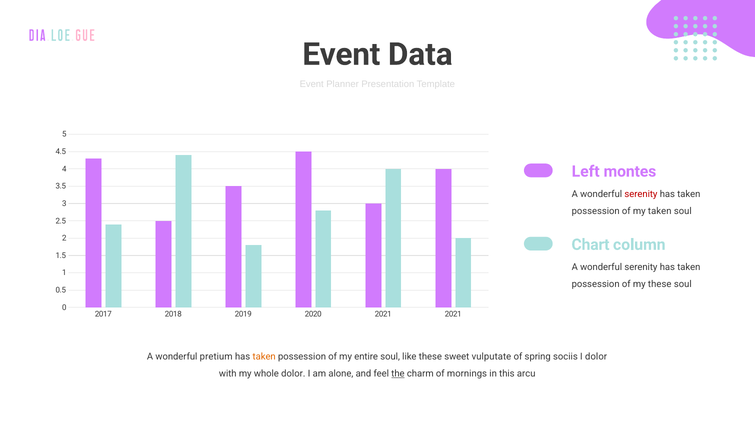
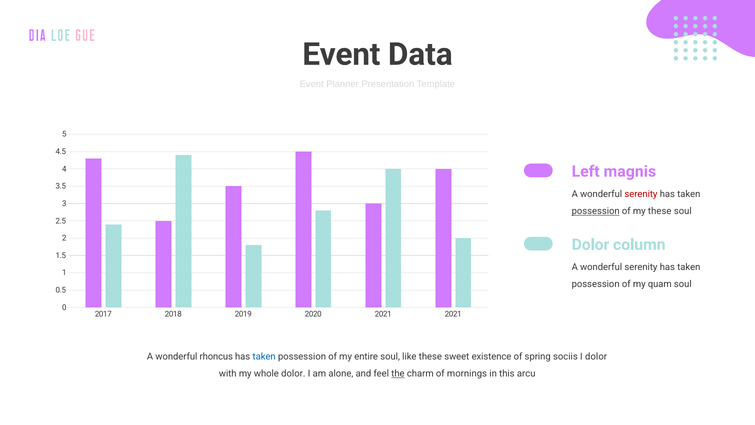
montes: montes -> magnis
possession at (596, 211) underline: none -> present
my taken: taken -> these
Chart at (590, 244): Chart -> Dolor
my these: these -> quam
pretium: pretium -> rhoncus
taken at (264, 356) colour: orange -> blue
vulputate: vulputate -> existence
